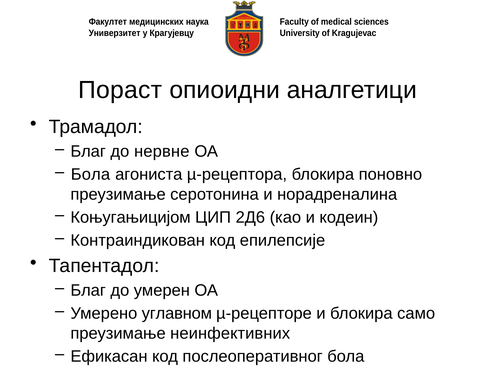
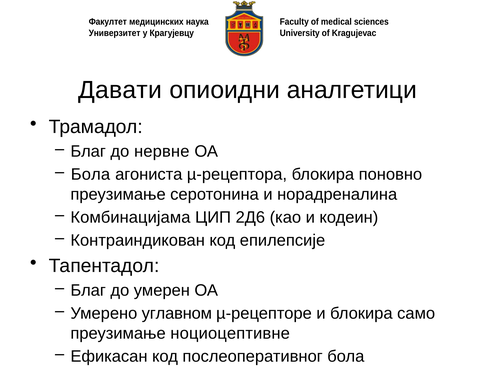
Пораст: Пораст -> Давати
Коњугањицијом: Коњугањицијом -> Комбинацијама
неинфективних: неинфективних -> ноциоцептивне
